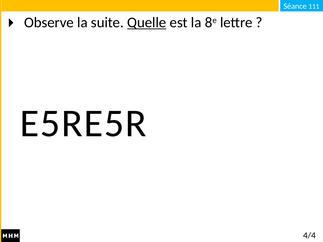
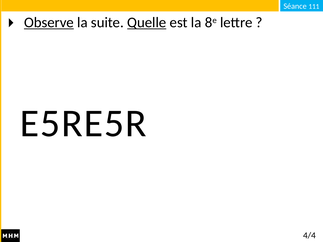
Observe underline: none -> present
